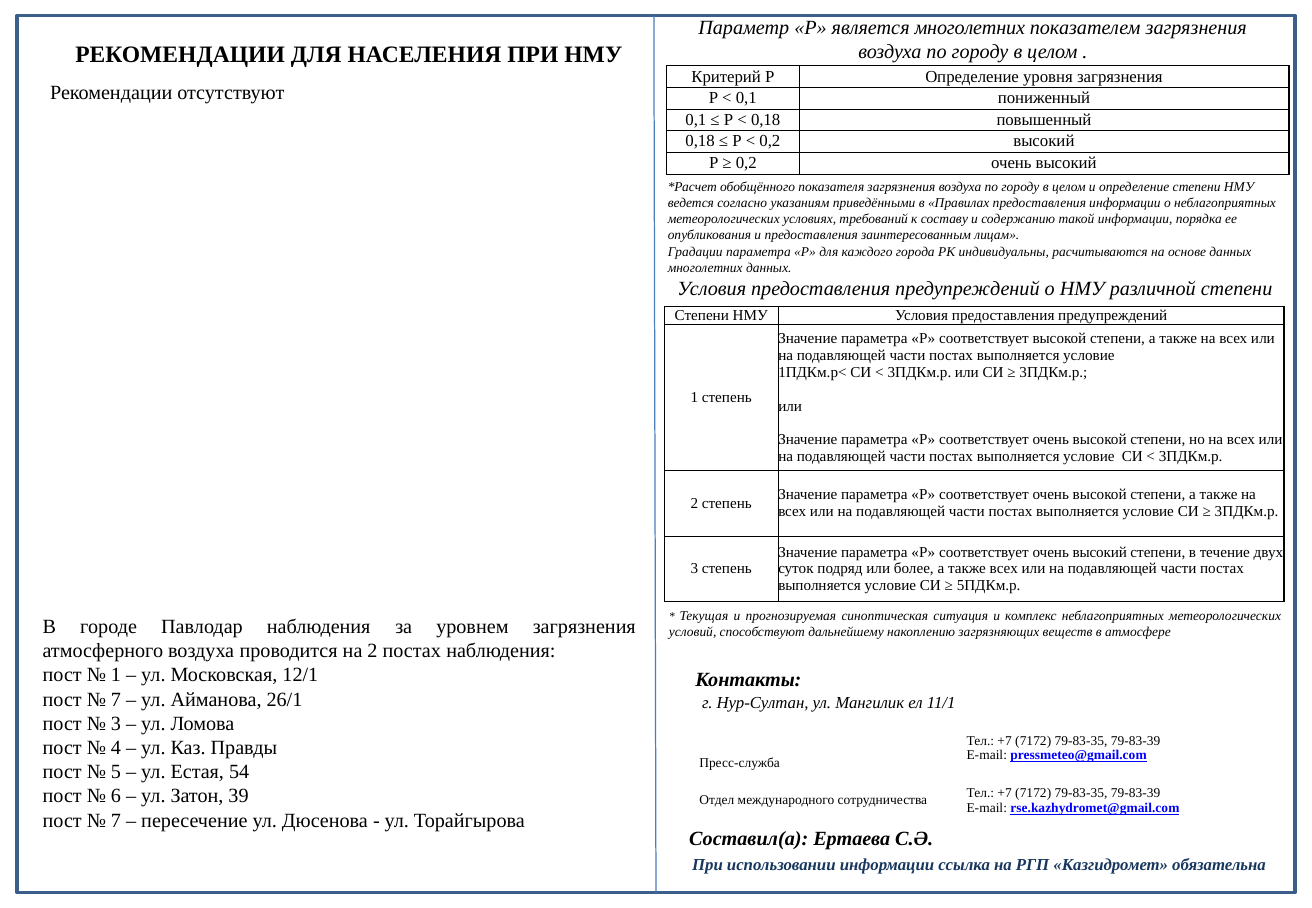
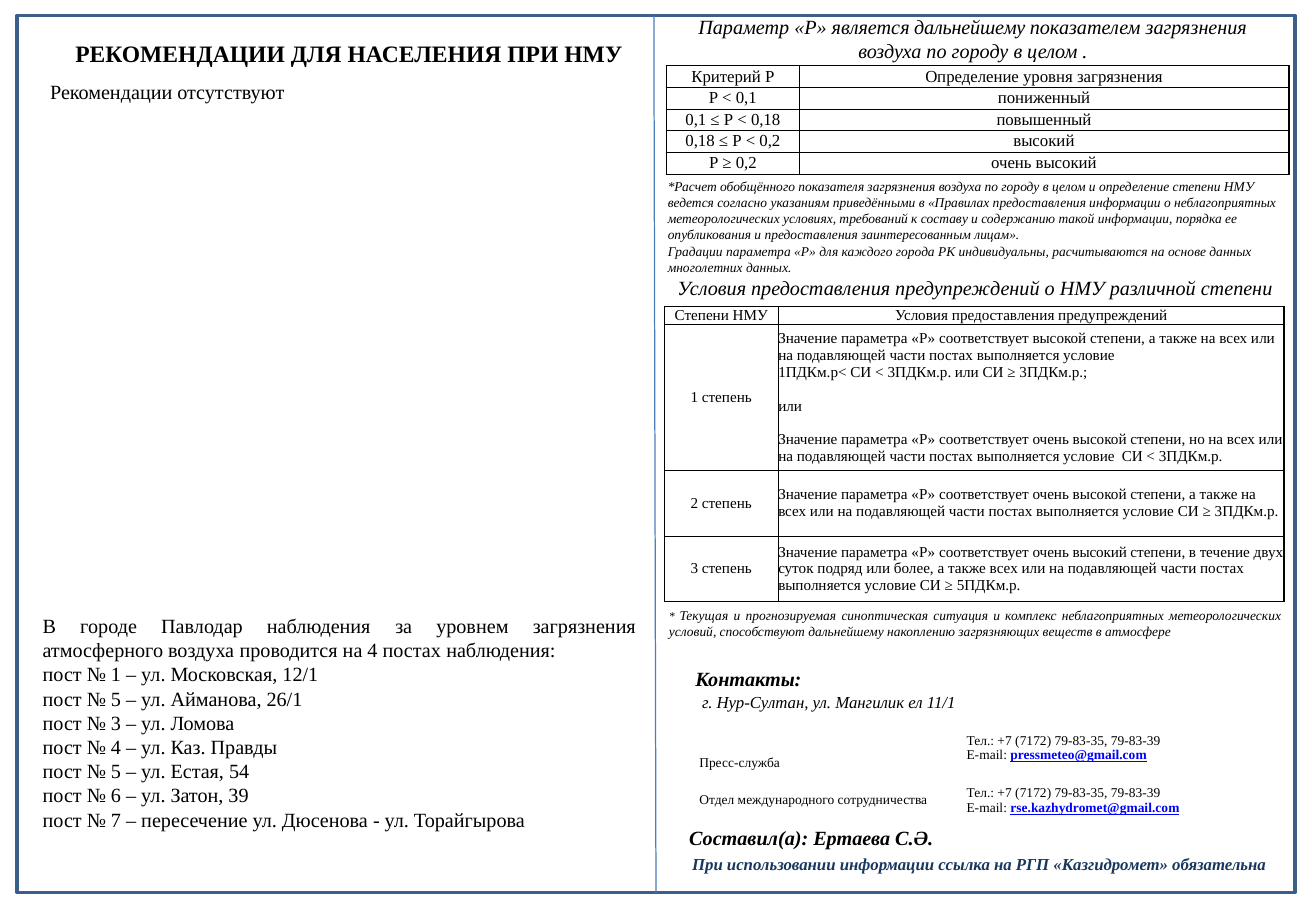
является многолетних: многолетних -> дальнейшему
на 2: 2 -> 4
7 at (116, 700): 7 -> 5
